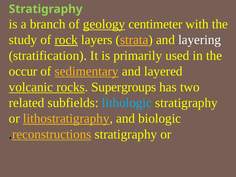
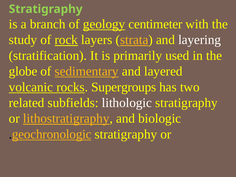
occur: occur -> globe
lithologic colour: light blue -> white
reconstructions: reconstructions -> geochronologic
